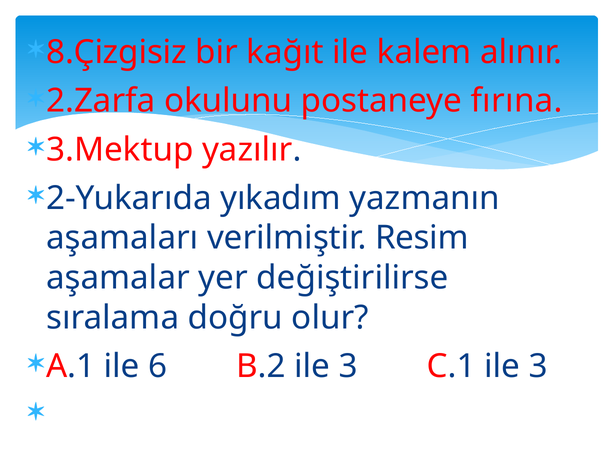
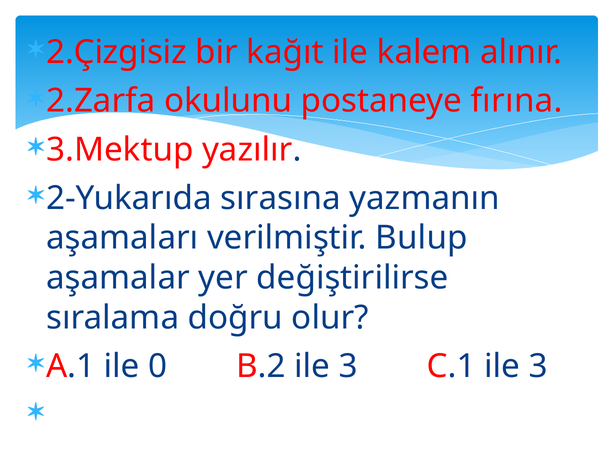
8.Çizgisiz: 8.Çizgisiz -> 2.Çizgisiz
yıkadım: yıkadım -> sırasına
Resim: Resim -> Bulup
6: 6 -> 0
